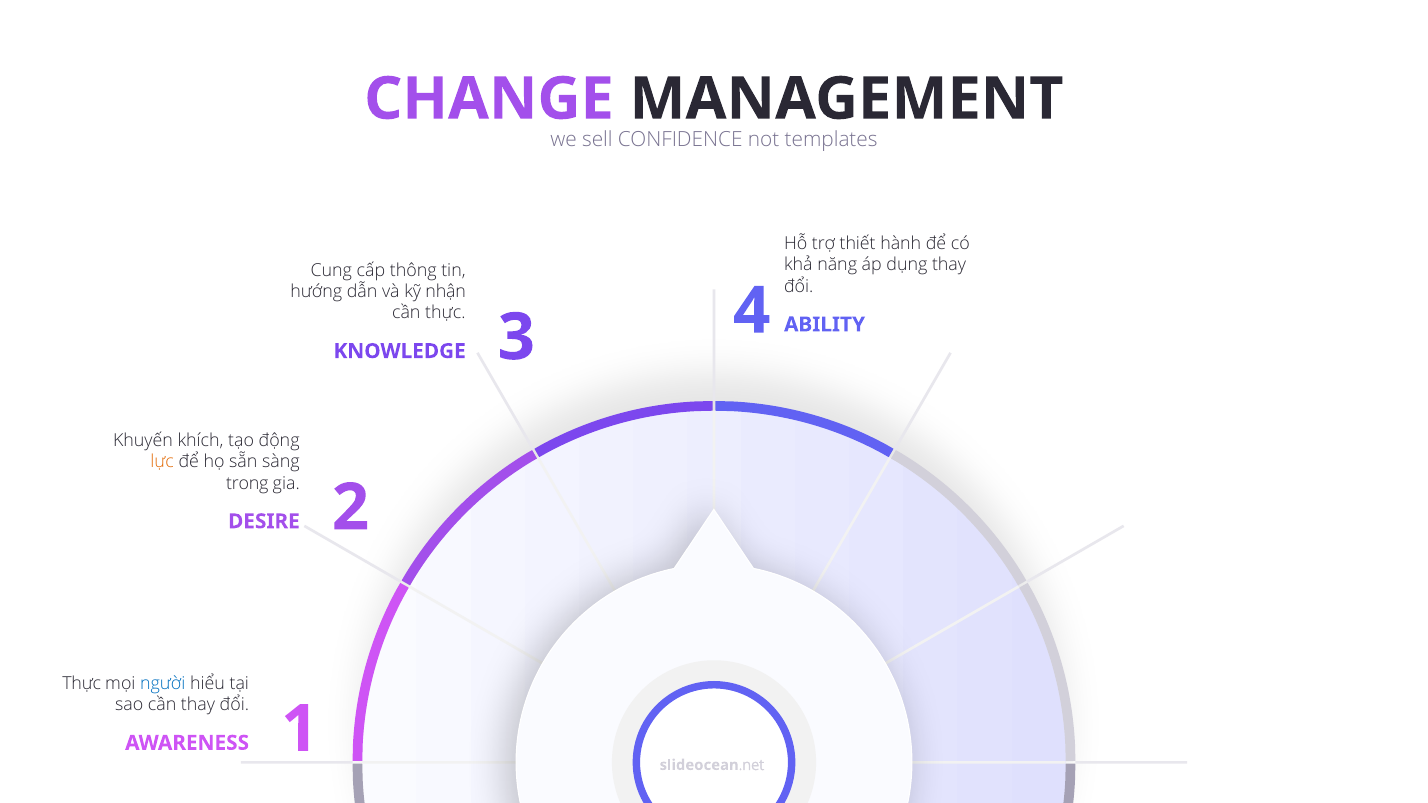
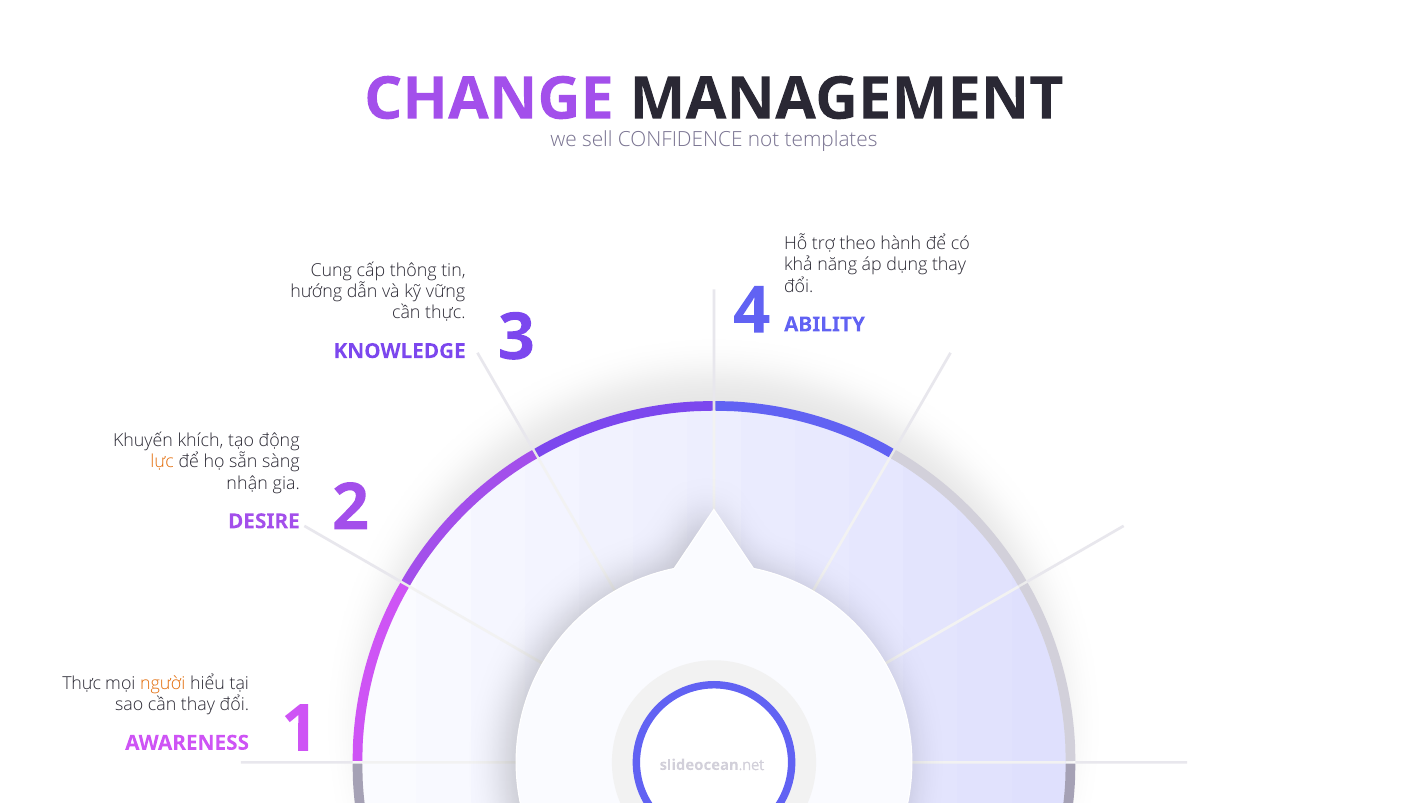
thiết: thiết -> theo
nhận: nhận -> vững
trong: trong -> nhận
người colour: blue -> orange
